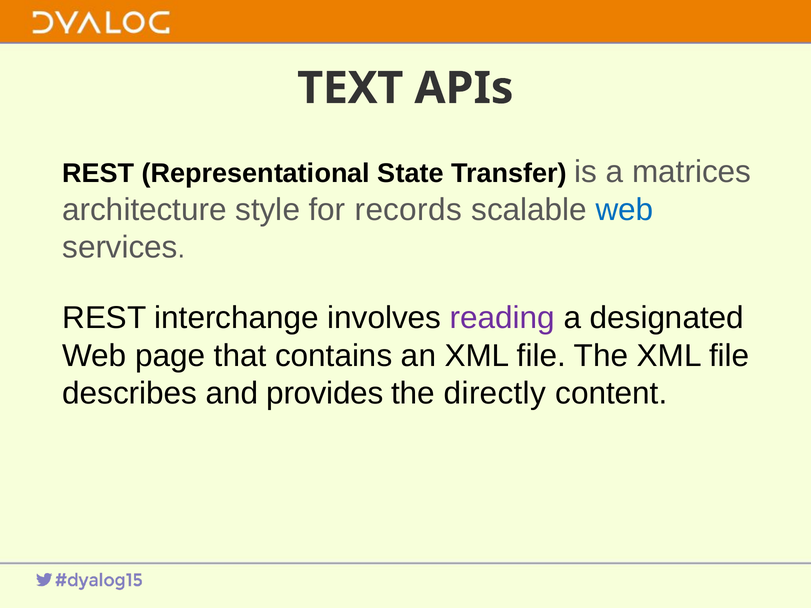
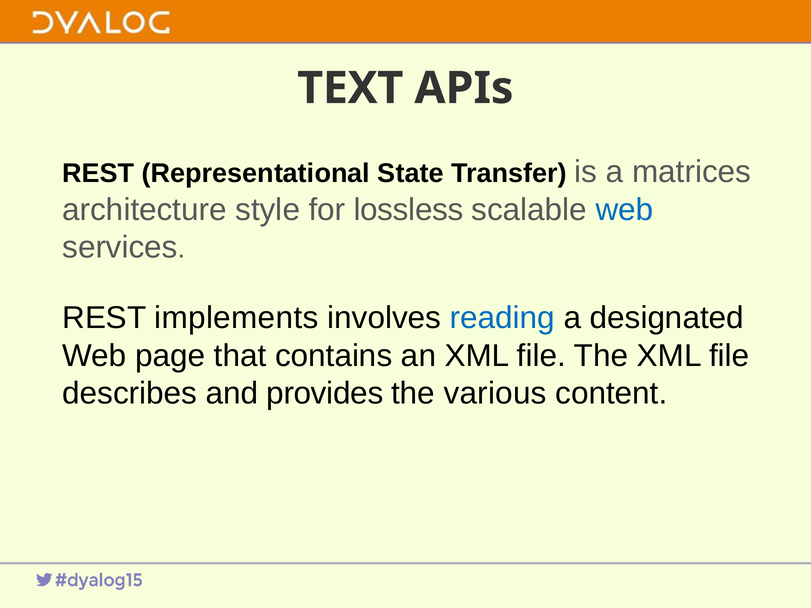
records: records -> lossless
interchange: interchange -> implements
reading colour: purple -> blue
directly: directly -> various
